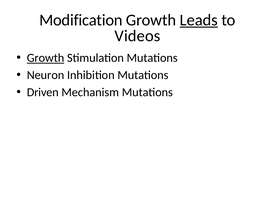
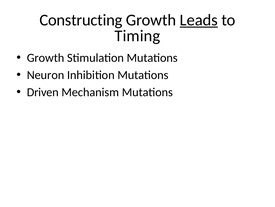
Modification: Modification -> Constructing
Videos: Videos -> Timing
Growth at (46, 58) underline: present -> none
